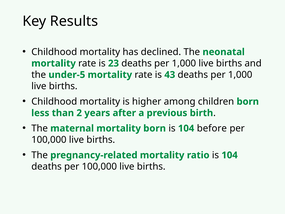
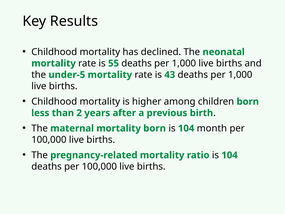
23: 23 -> 55
before: before -> month
